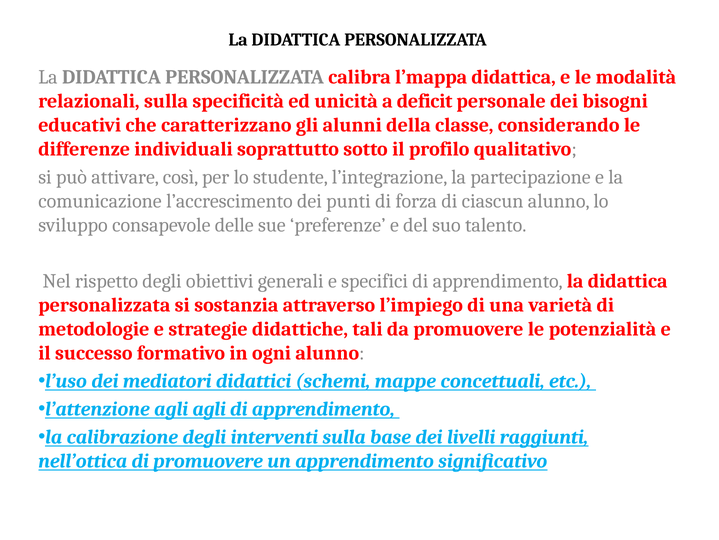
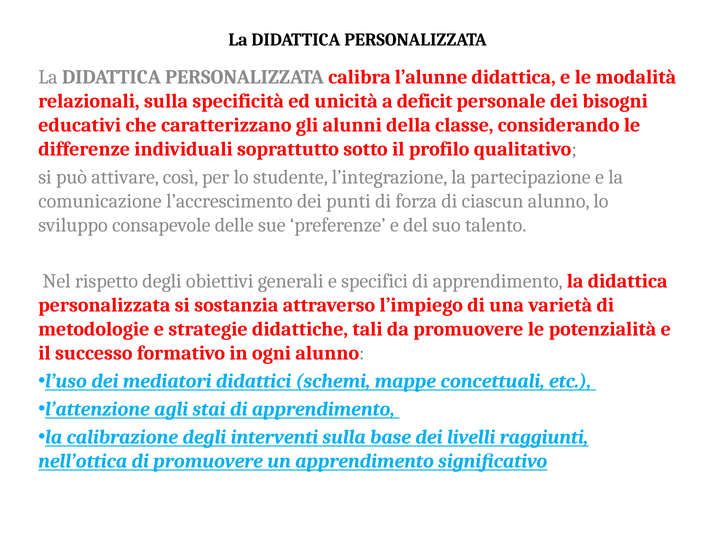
l’mappa: l’mappa -> l’alunne
agli agli: agli -> stai
